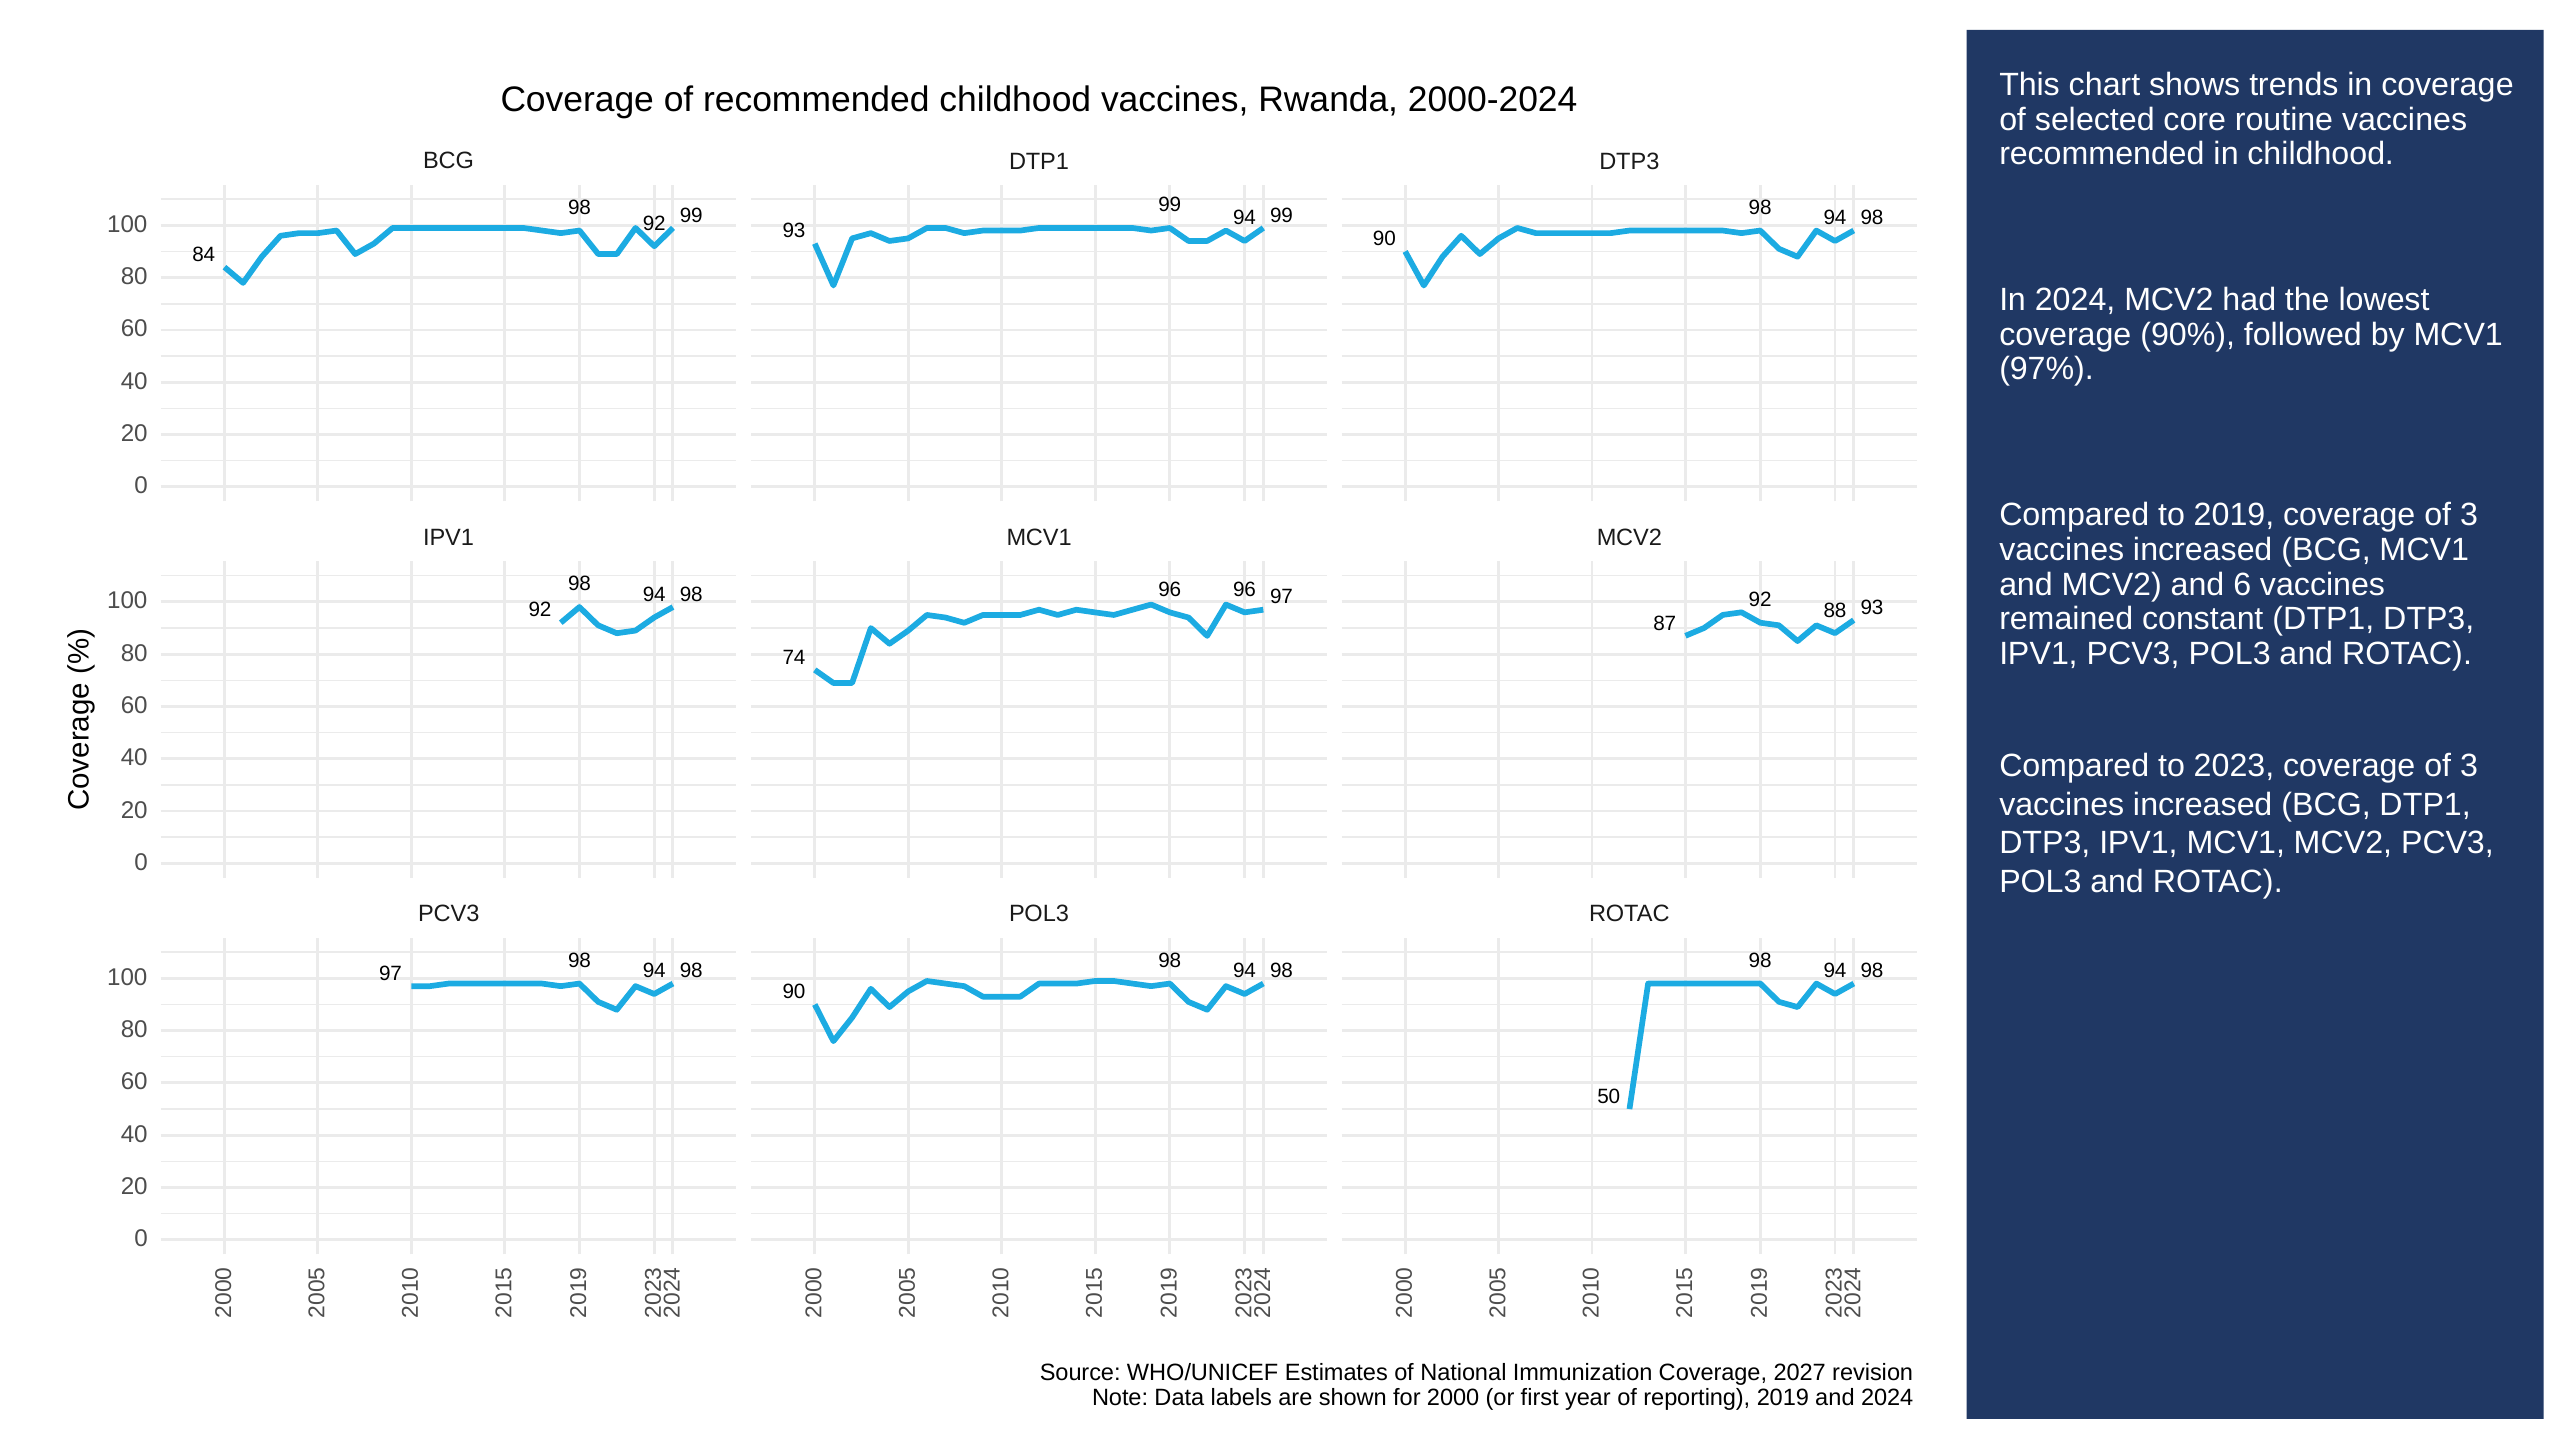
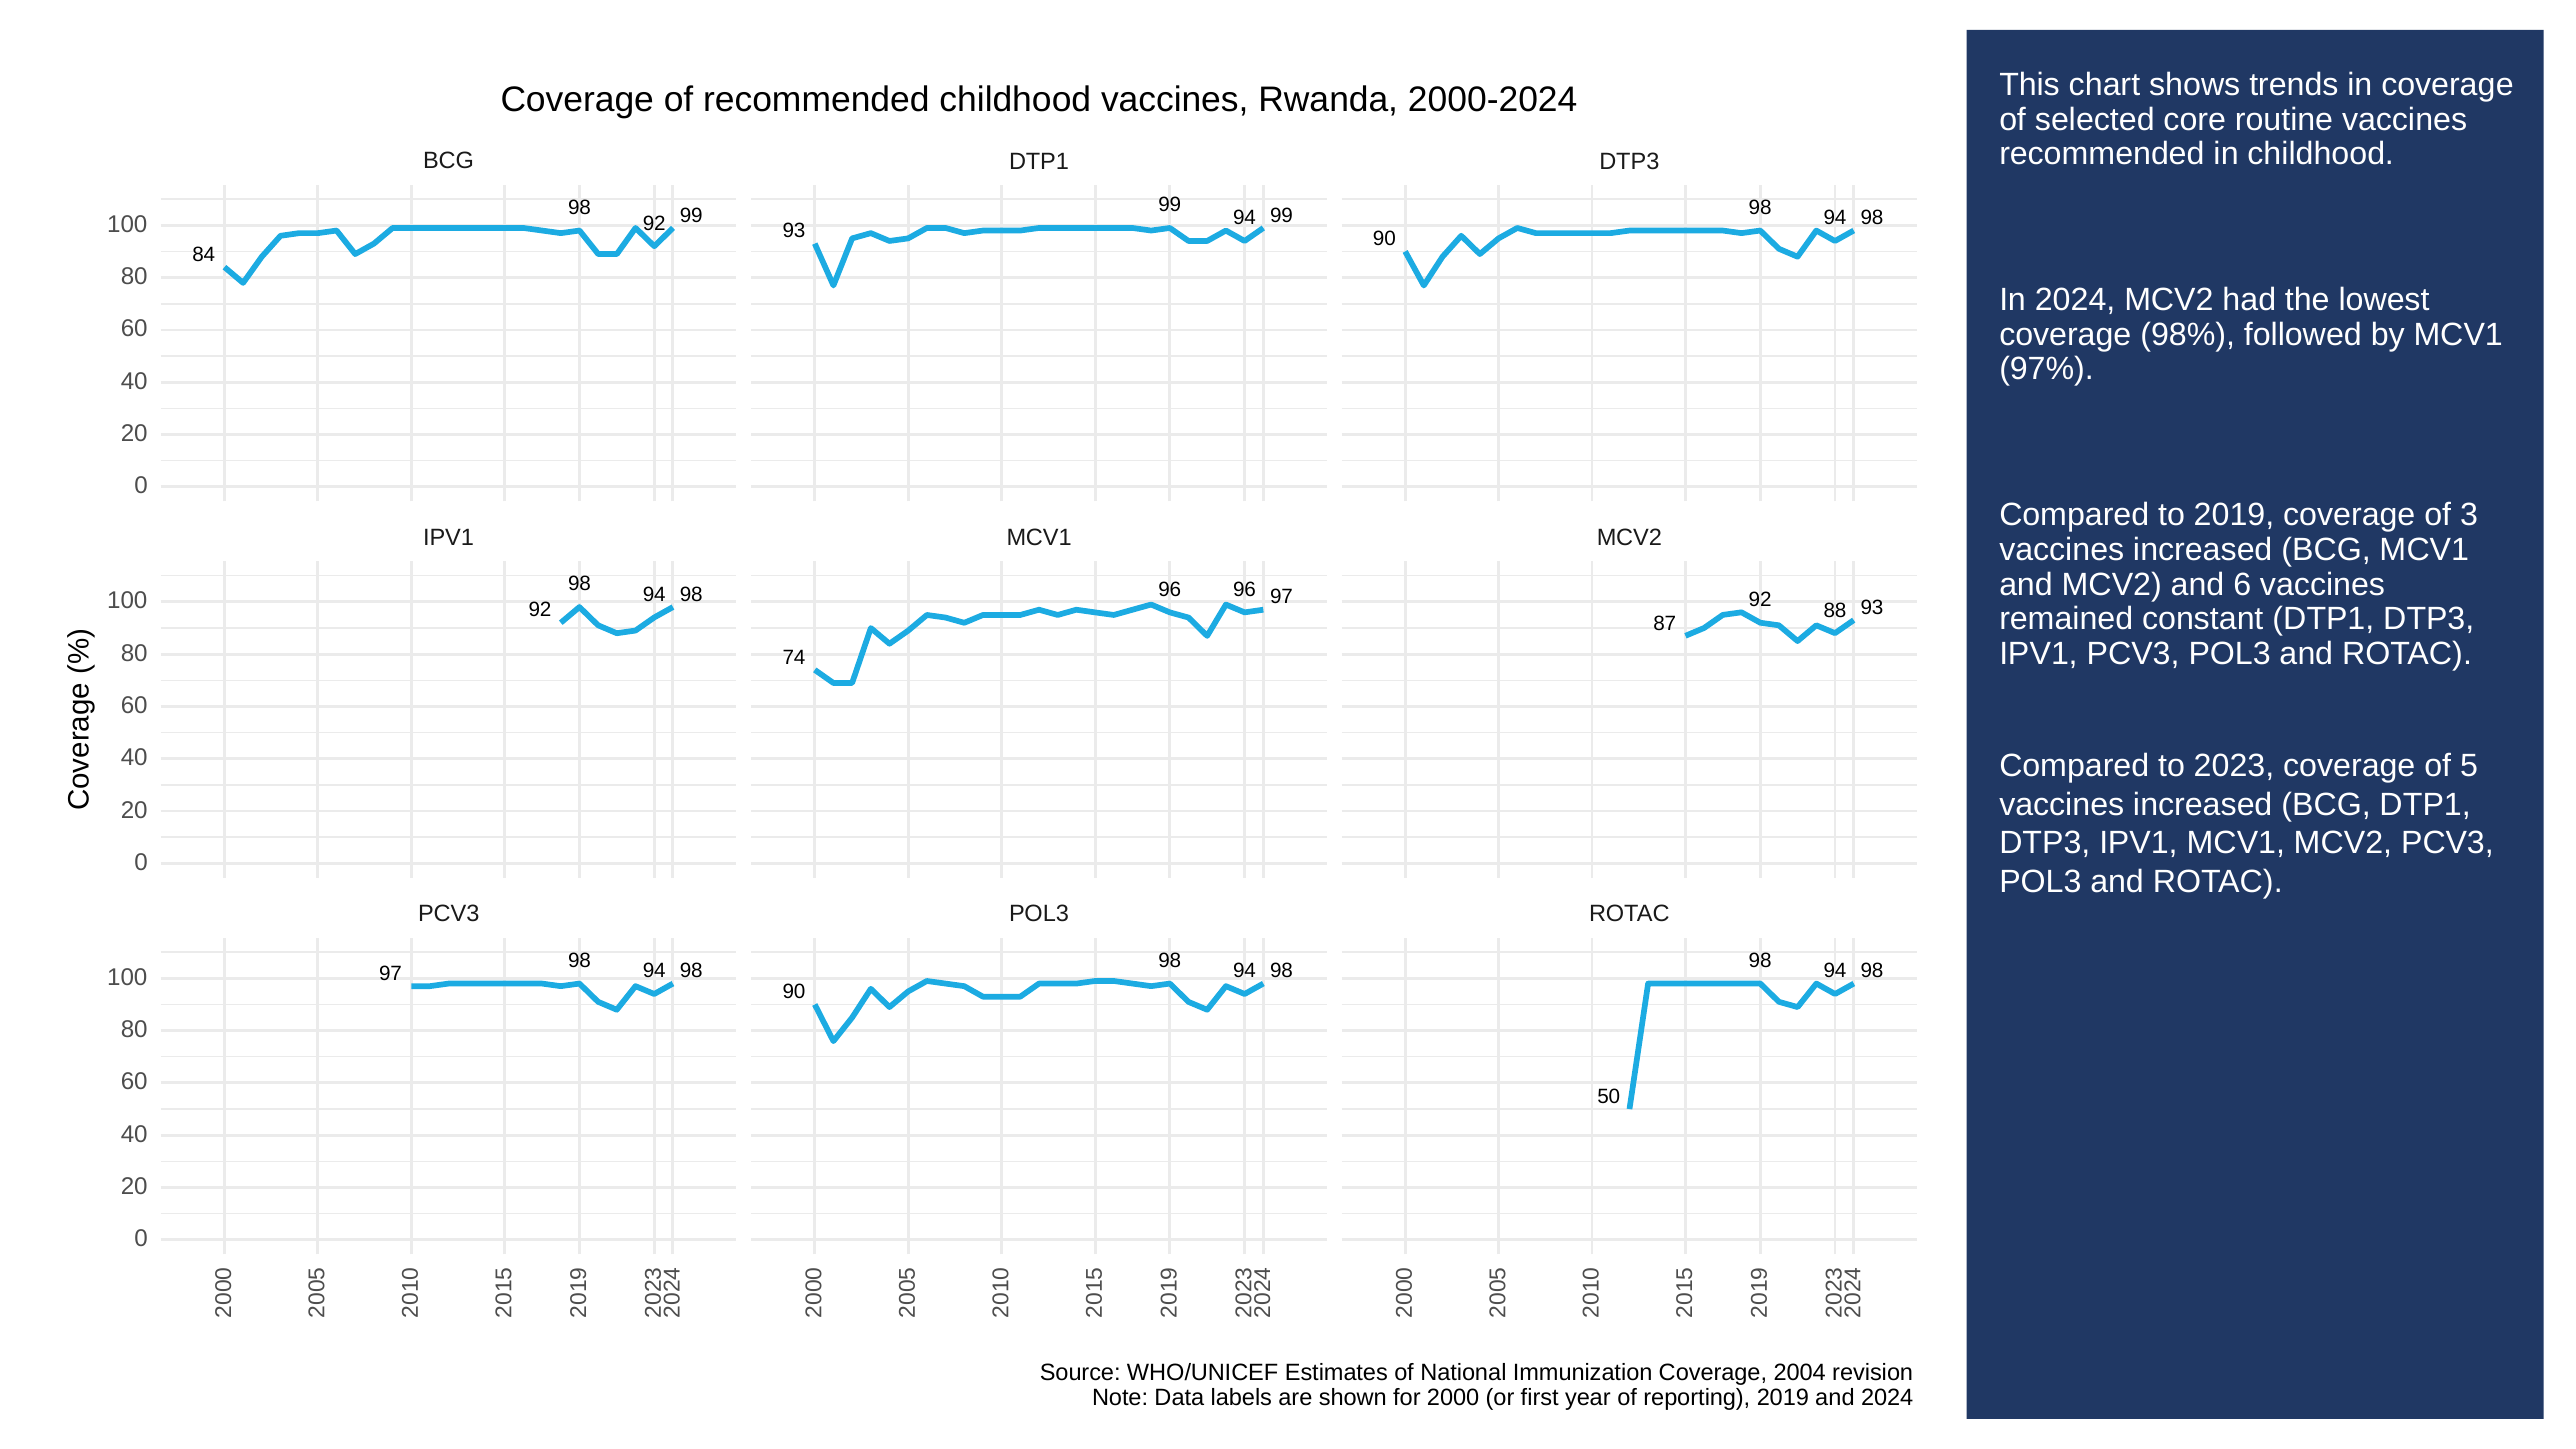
90%: 90% -> 98%
2023 coverage of 3: 3 -> 5
2027: 2027 -> 2004
